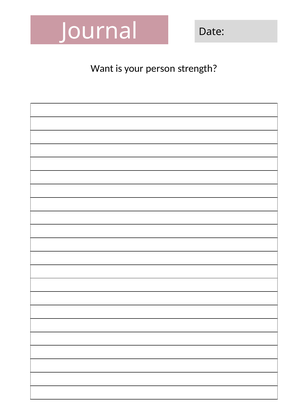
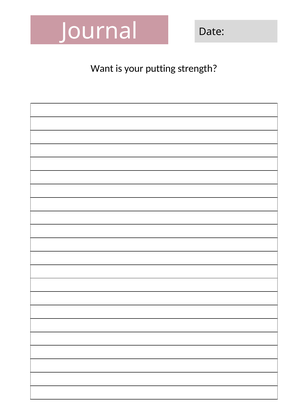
person: person -> putting
